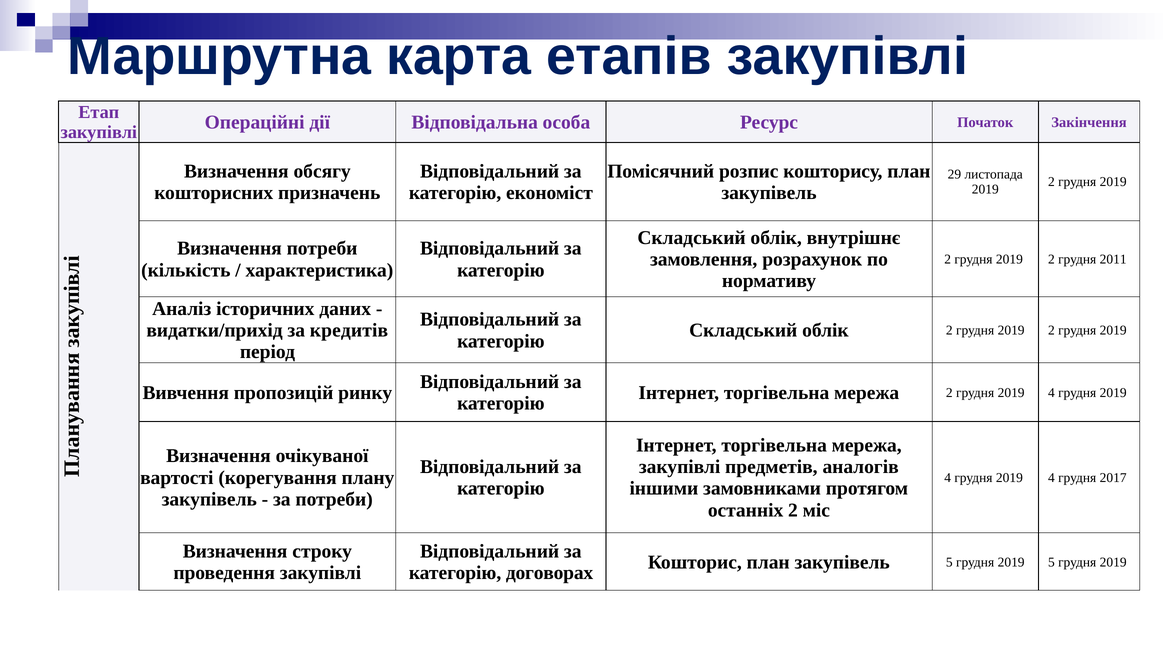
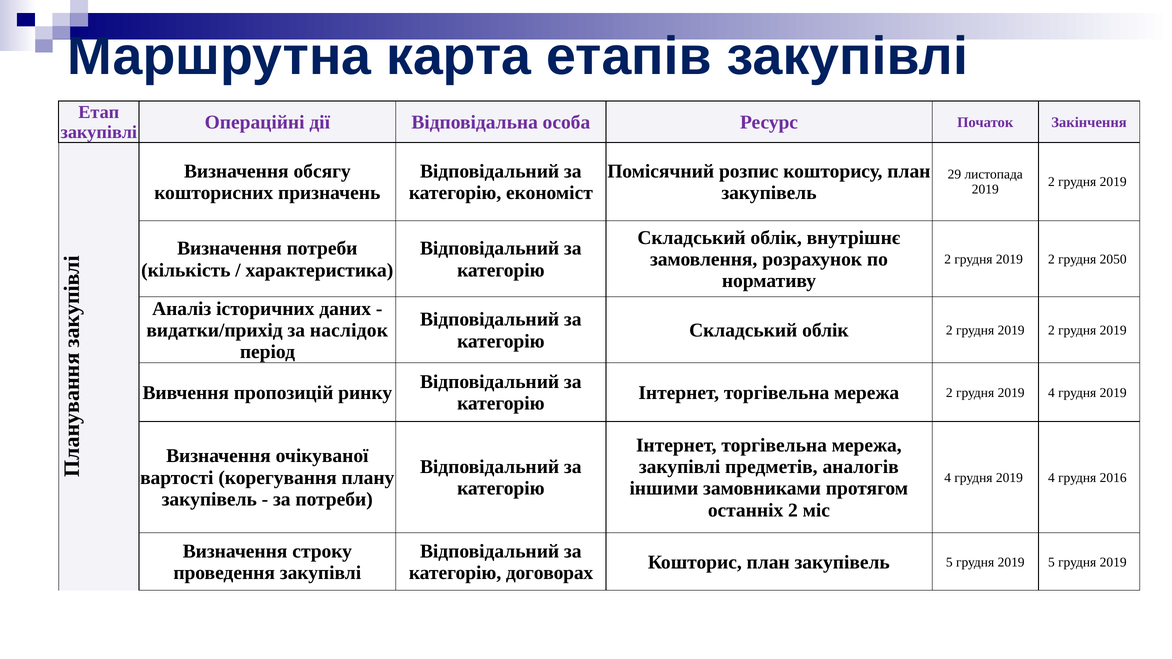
2011: 2011 -> 2050
кредитів: кредитів -> наслідок
2017: 2017 -> 2016
